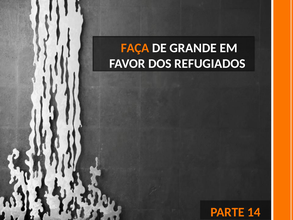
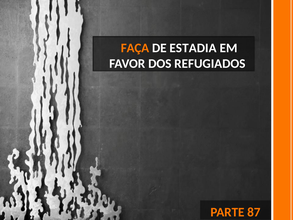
GRANDE: GRANDE -> ESTADIA
14: 14 -> 87
